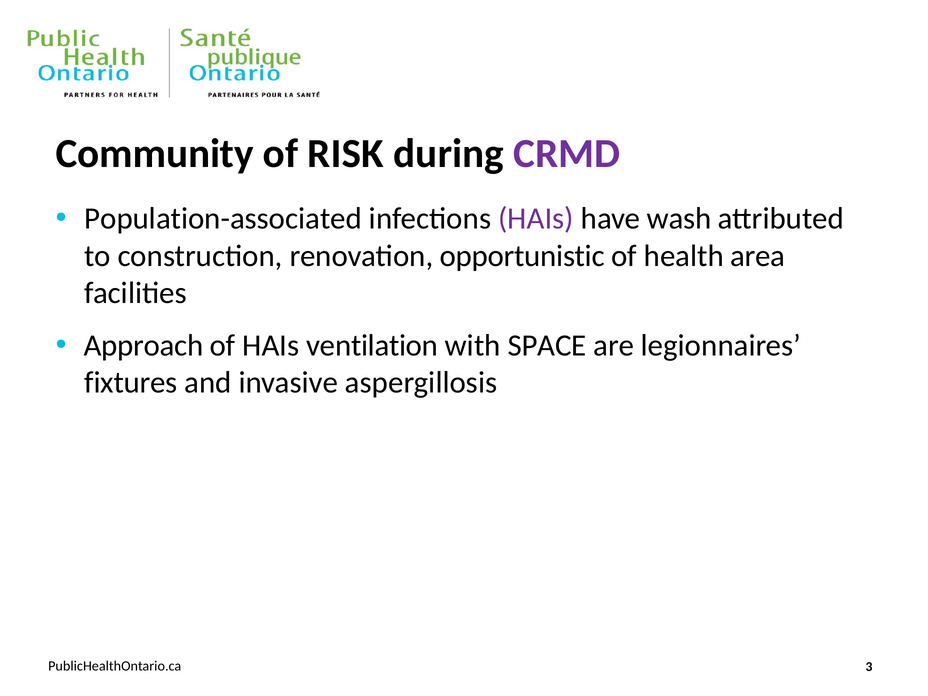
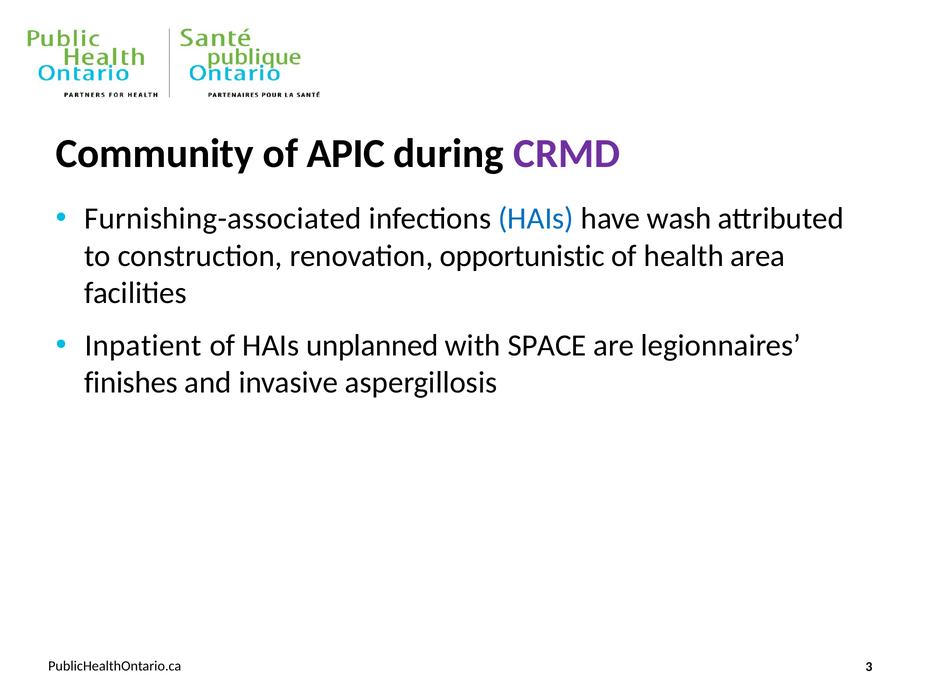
RISK: RISK -> APIC
Population-associated: Population-associated -> Furnishing-associated
HAIs at (536, 219) colour: purple -> blue
Approach: Approach -> Inpatient
ventilation: ventilation -> unplanned
fixtures: fixtures -> finishes
